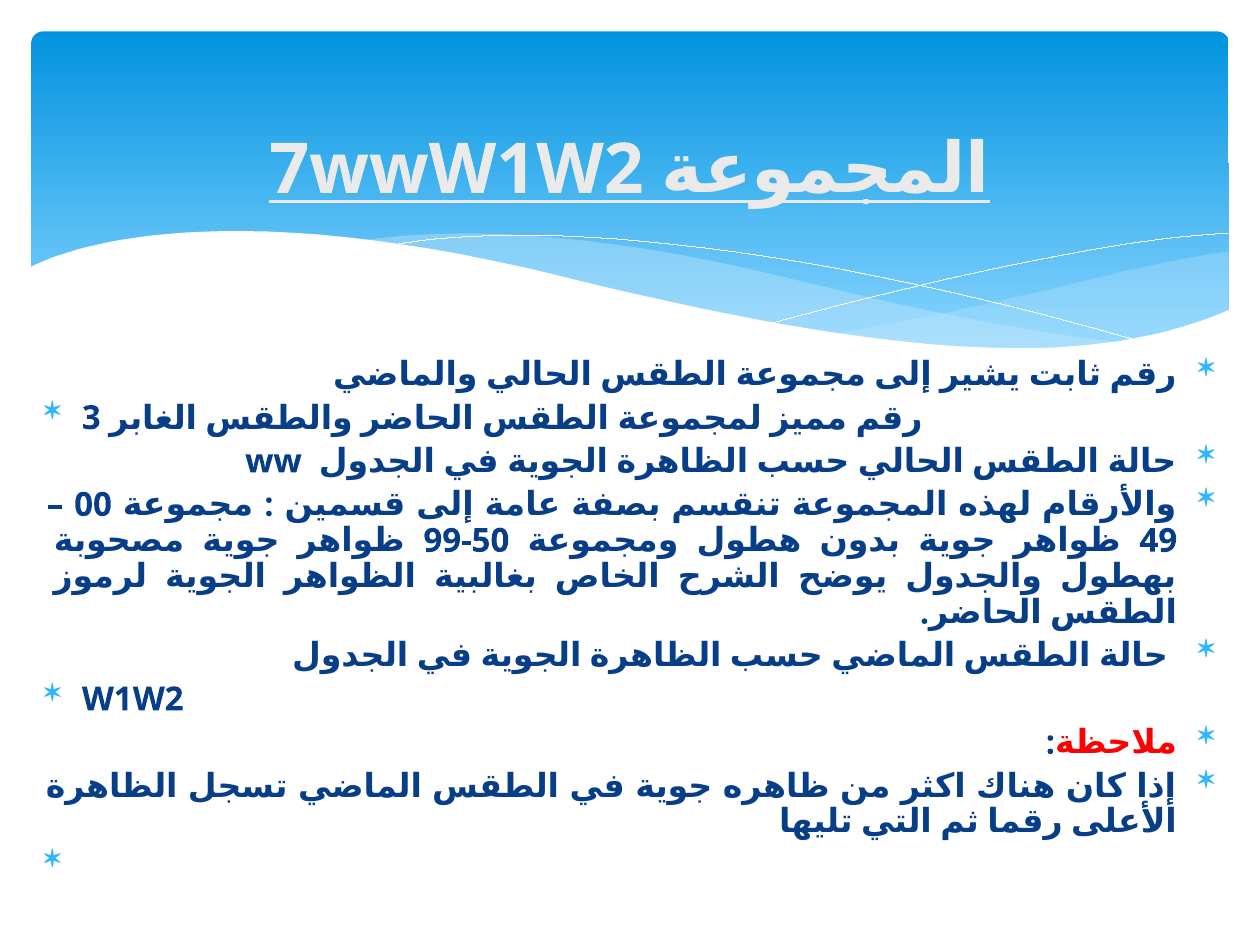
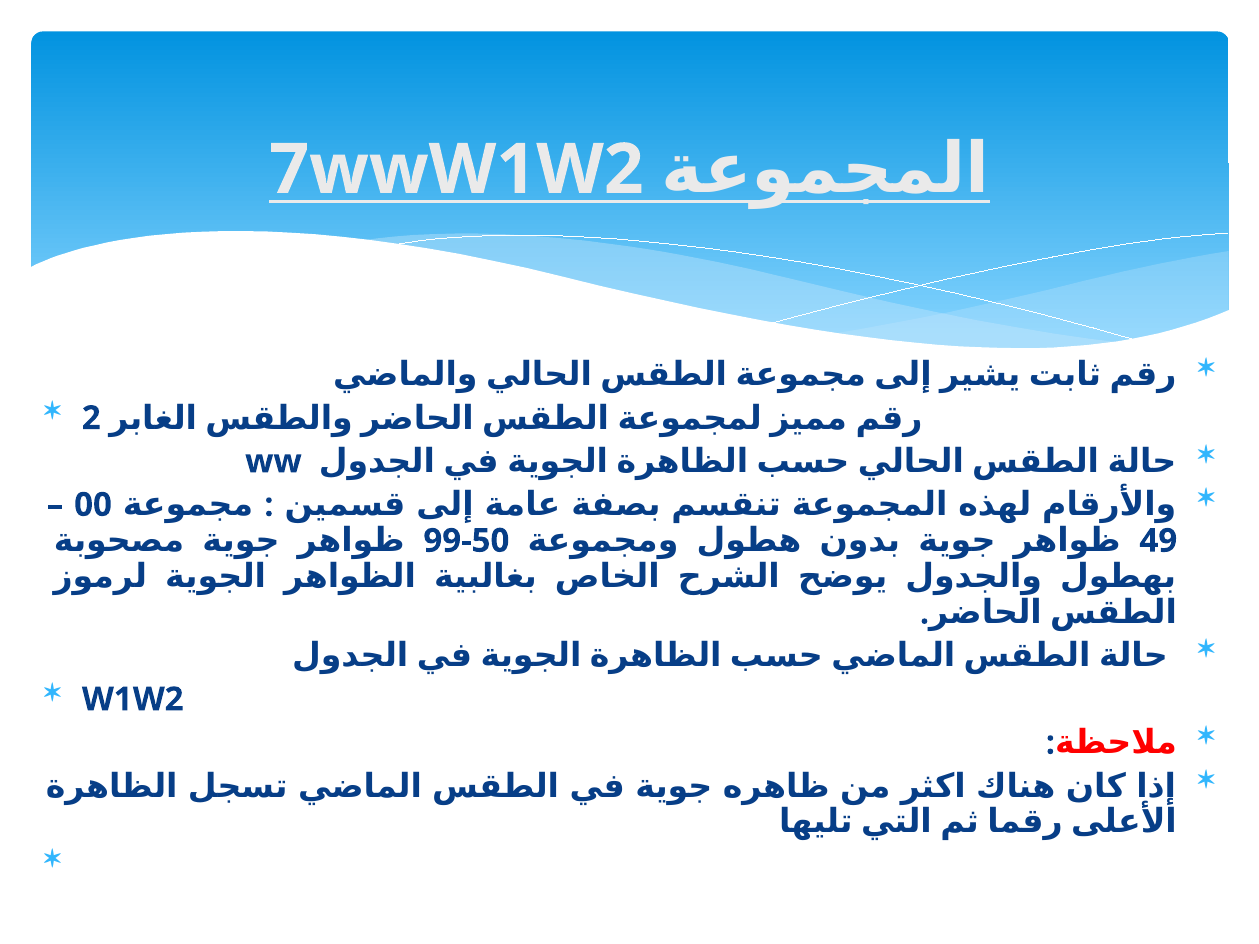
3: 3 -> 2
